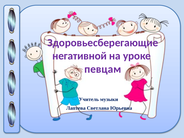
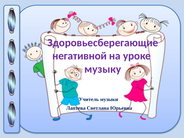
певцам: певцам -> музыку
